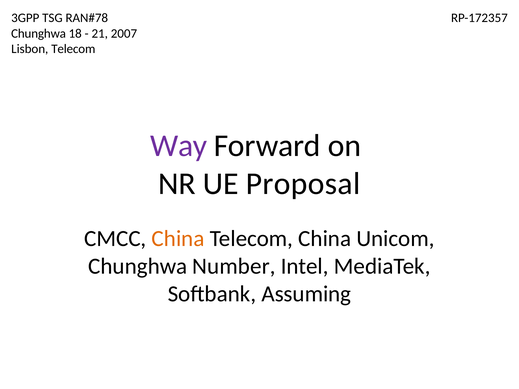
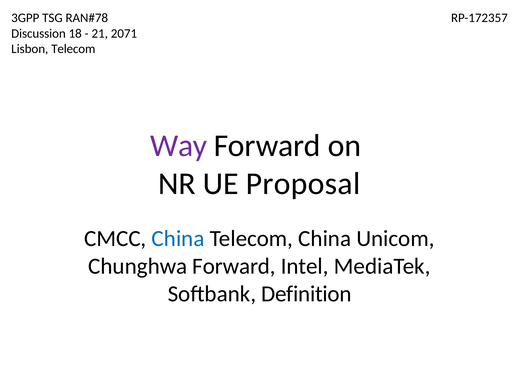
Chunghwa at (39, 33): Chunghwa -> Discussion
2007: 2007 -> 2071
China at (178, 239) colour: orange -> blue
Chunghwa Number: Number -> Forward
Assuming: Assuming -> Definition
